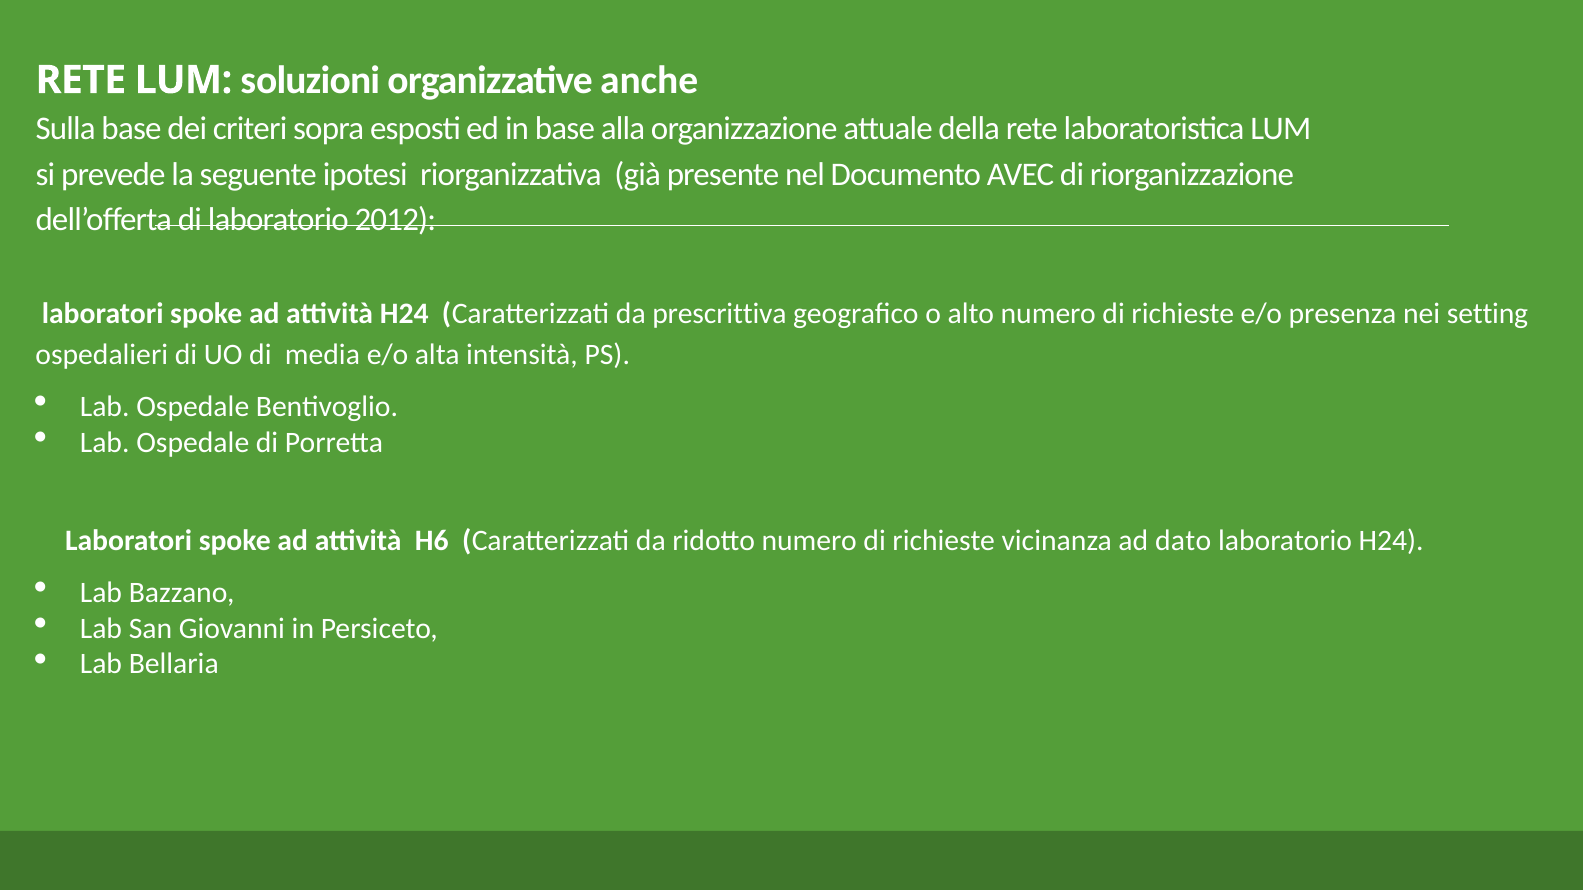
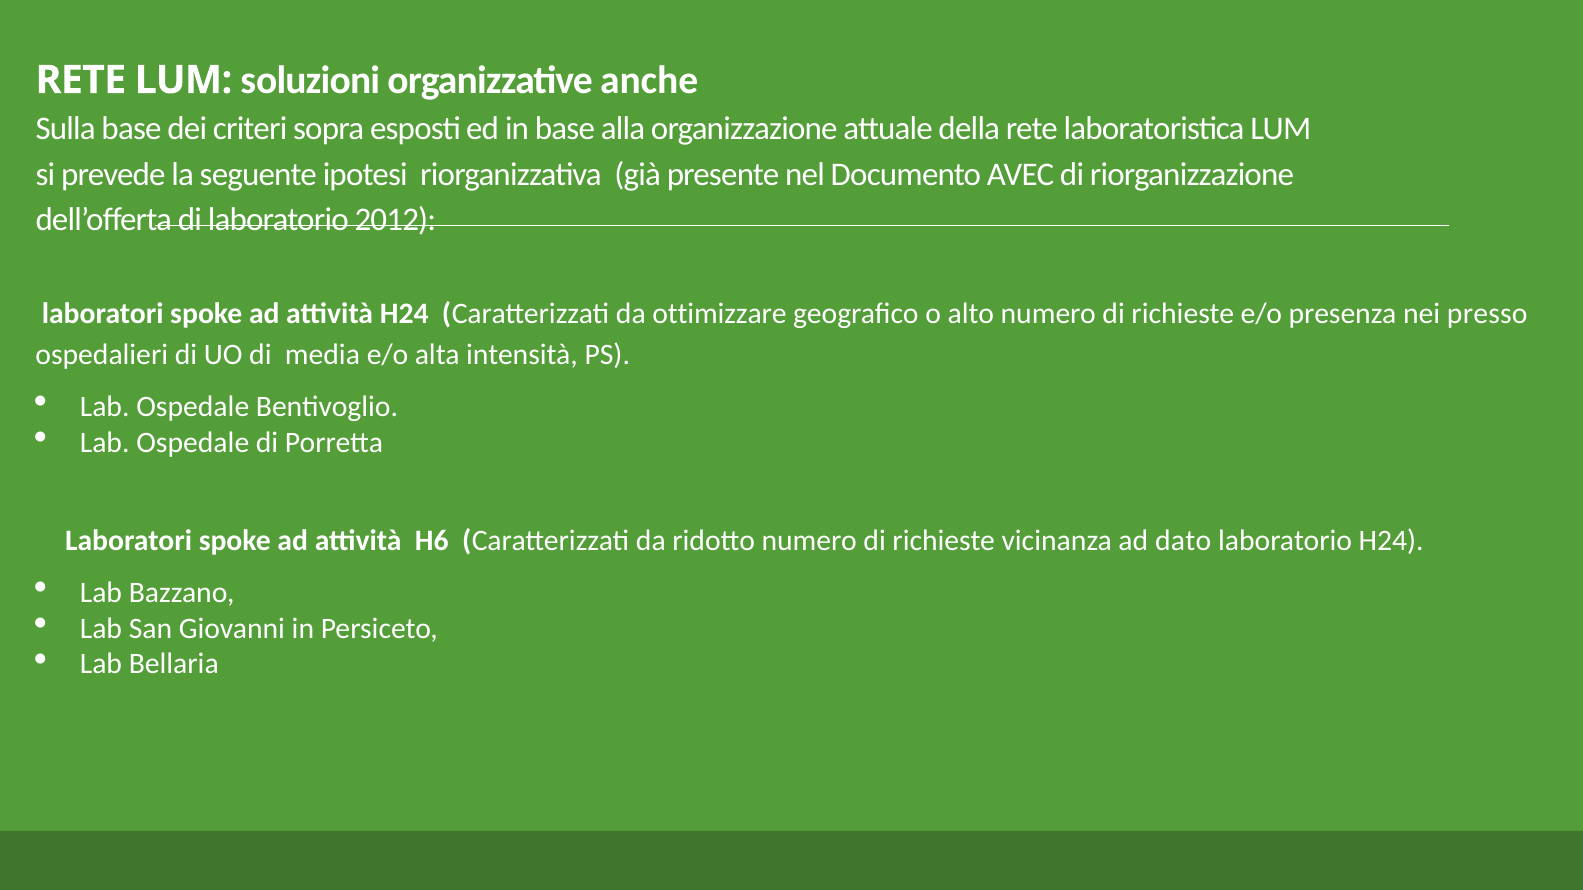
prescrittiva: prescrittiva -> ottimizzare
setting: setting -> presso
